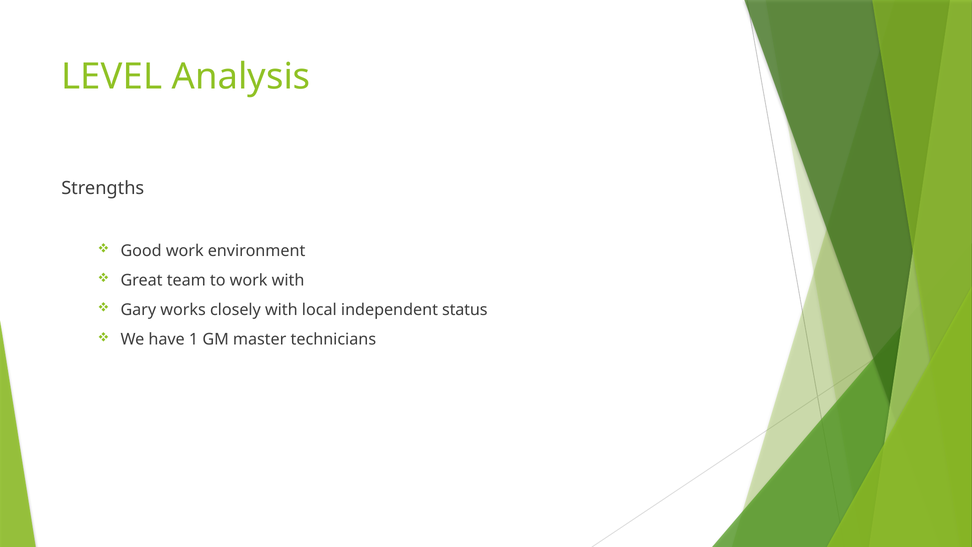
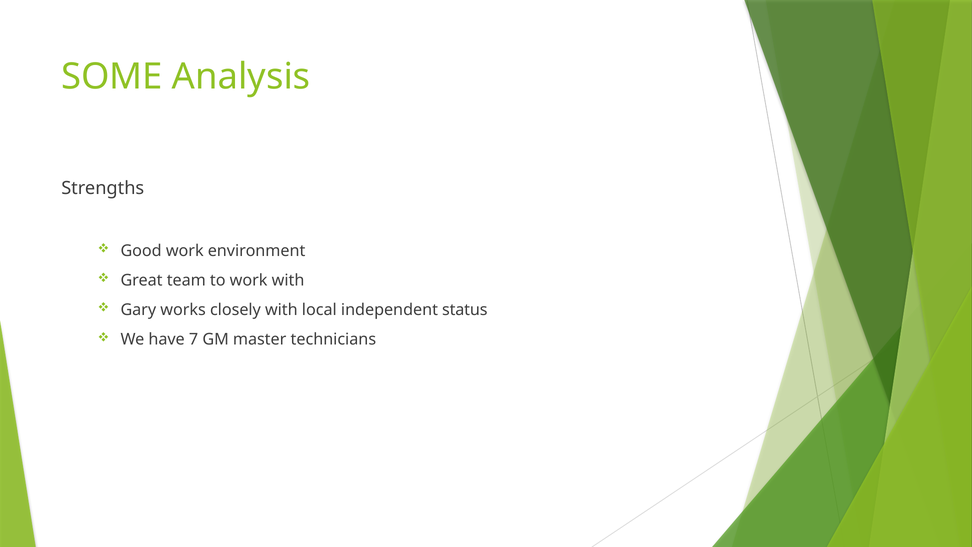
LEVEL: LEVEL -> SOME
1: 1 -> 7
